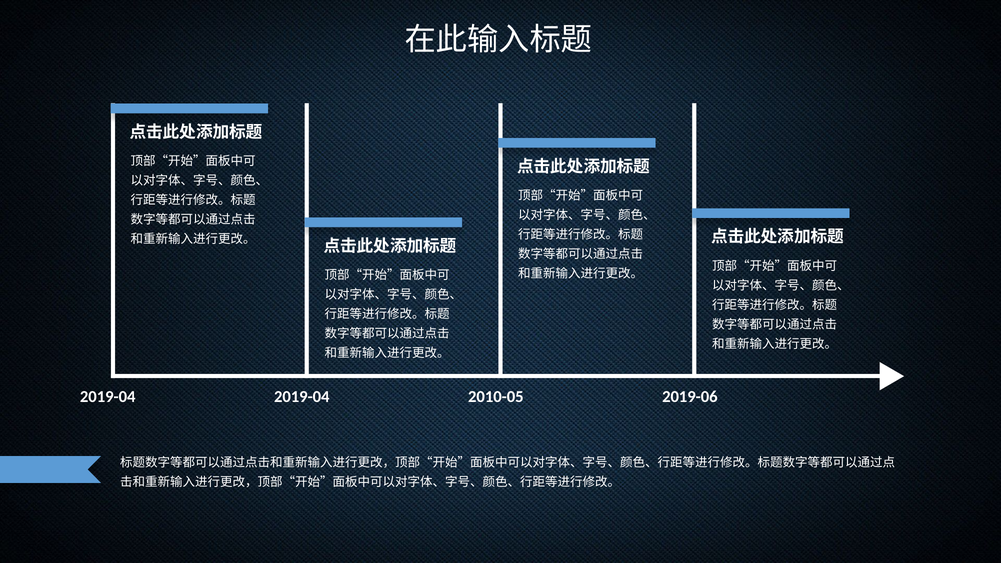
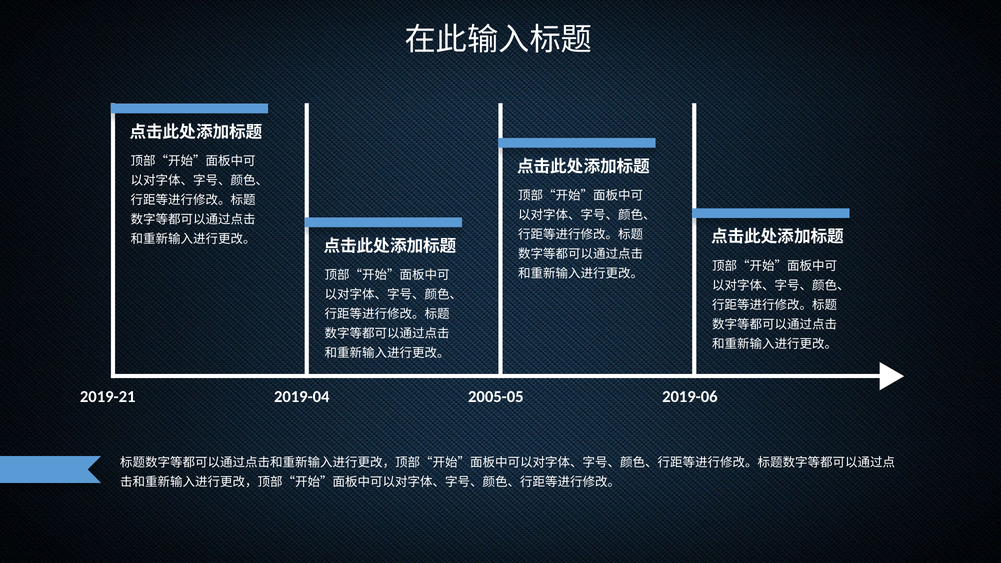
2019-04 at (108, 397): 2019-04 -> 2019-21
2010-05: 2010-05 -> 2005-05
